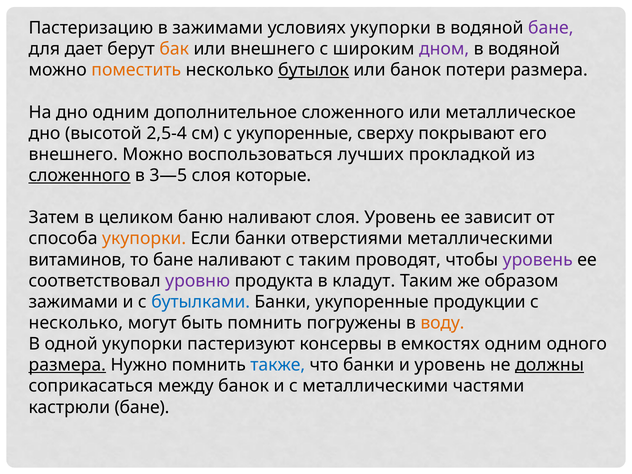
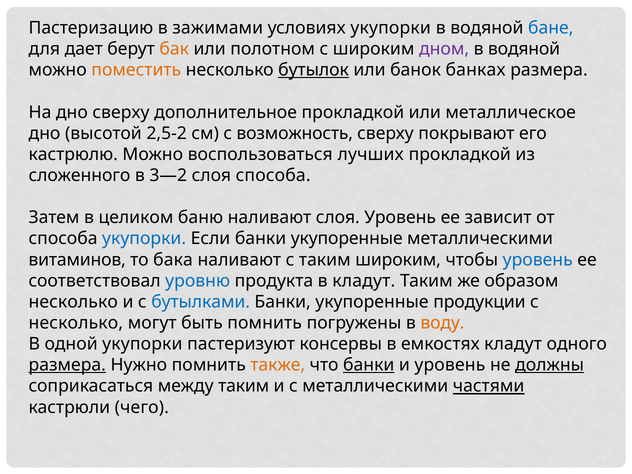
бане at (551, 28) colour: purple -> blue
или внешнего: внешнего -> полотном
потери: потери -> банках
дно одним: одним -> сверху
дополнительное сложенного: сложенного -> прокладкой
2,5-4: 2,5-4 -> 2,5-2
с укупоренные: укупоренные -> возможность
внешнего at (73, 154): внешнего -> кастрюлю
сложенного at (79, 175) underline: present -> none
3—5: 3—5 -> 3—2
слоя которые: которые -> способа
укупорки at (144, 239) colour: orange -> blue
Если банки отверстиями: отверстиями -> укупоренные
то бане: бане -> бака
таким проводят: проводят -> широким
уровень at (538, 260) colour: purple -> blue
уровню colour: purple -> blue
зажимами at (73, 302): зажимами -> несколько
емкостях одним: одним -> кладут
также colour: blue -> orange
банки at (369, 365) underline: none -> present
между банок: банок -> таким
частями underline: none -> present
кастрюли бане: бане -> чего
